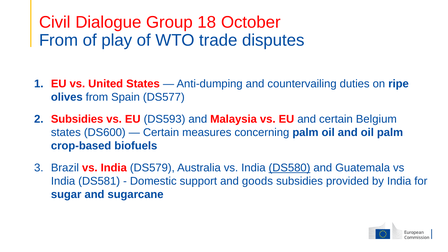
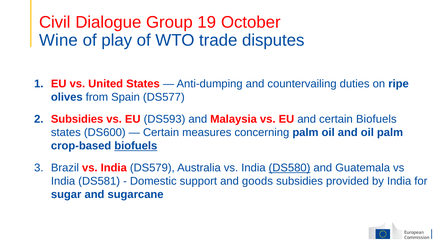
18: 18 -> 19
From at (59, 40): From -> Wine
certain Belgium: Belgium -> Biofuels
biofuels at (136, 146) underline: none -> present
